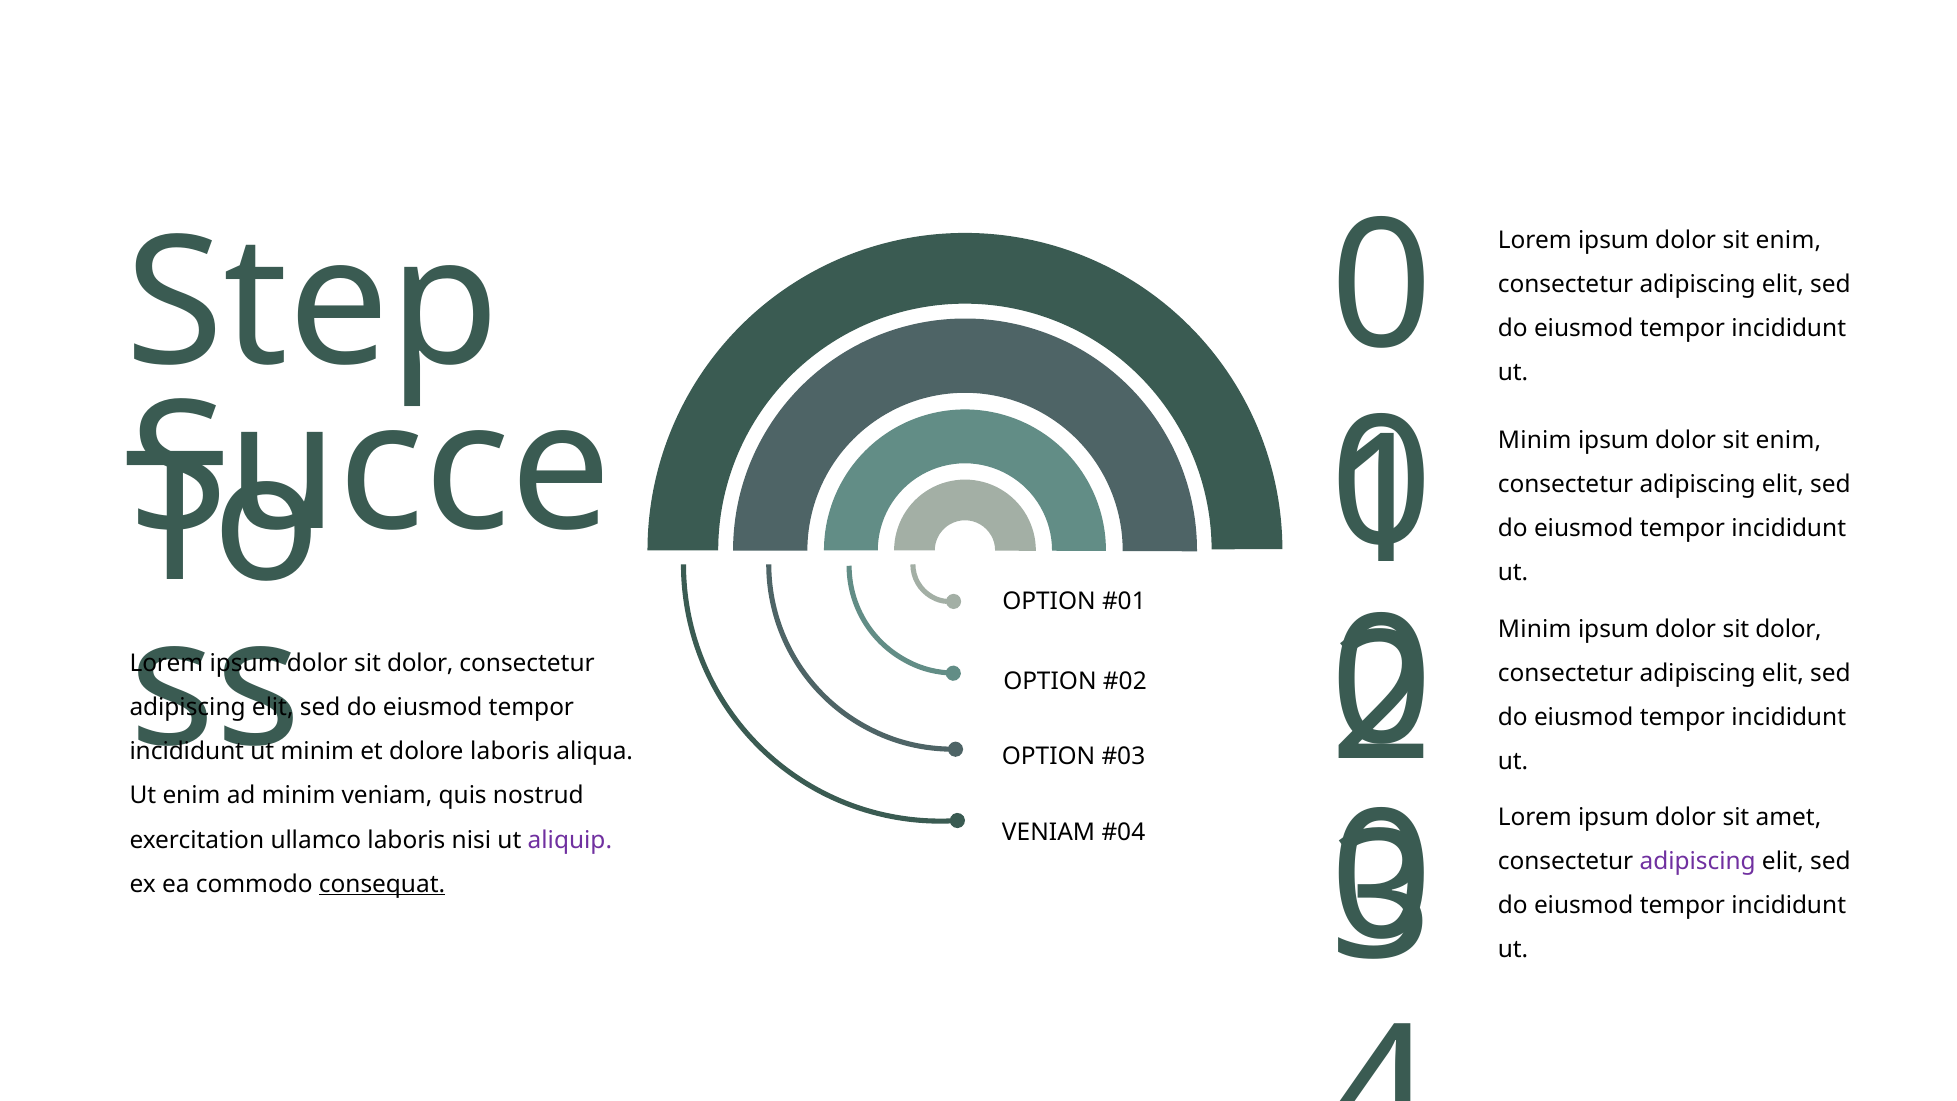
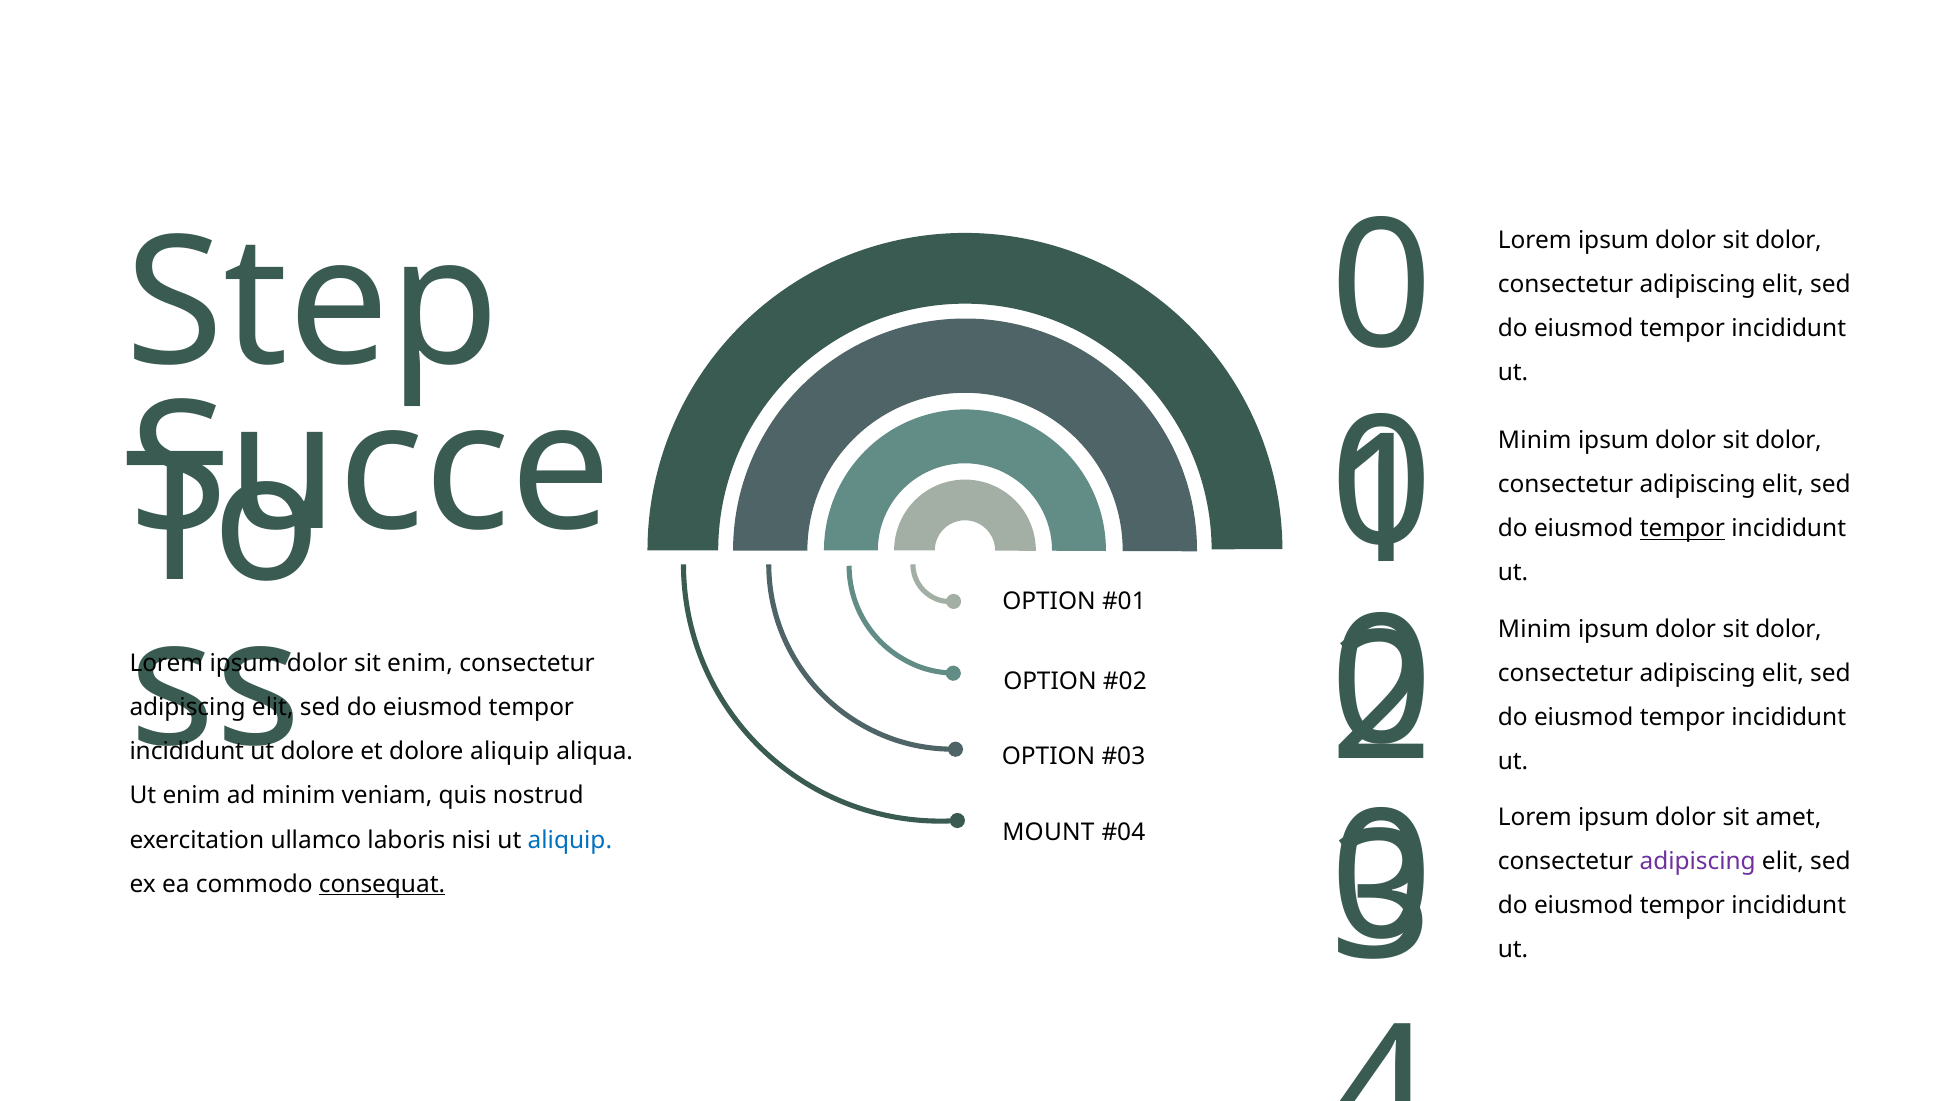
enim at (1788, 241): enim -> dolor
enim at (1788, 441): enim -> dolor
tempor at (1682, 529) underline: none -> present
dolor at (420, 664): dolor -> enim
minim at (317, 752): minim -> dolore
dolore laboris: laboris -> aliquip
VENIAM at (1049, 832): VENIAM -> MOUNT
aliquip at (570, 840) colour: purple -> blue
